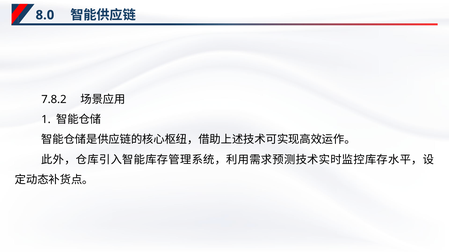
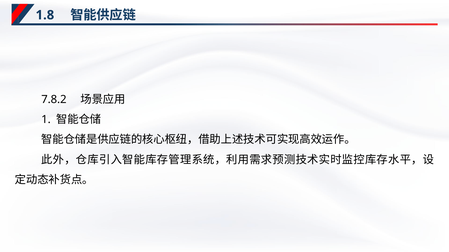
8.0: 8.0 -> 1.8
